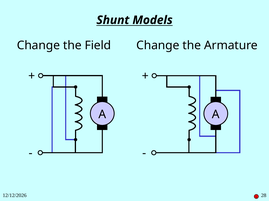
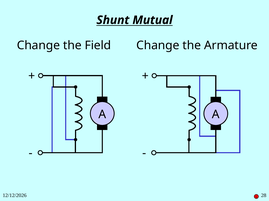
Models: Models -> Mutual
